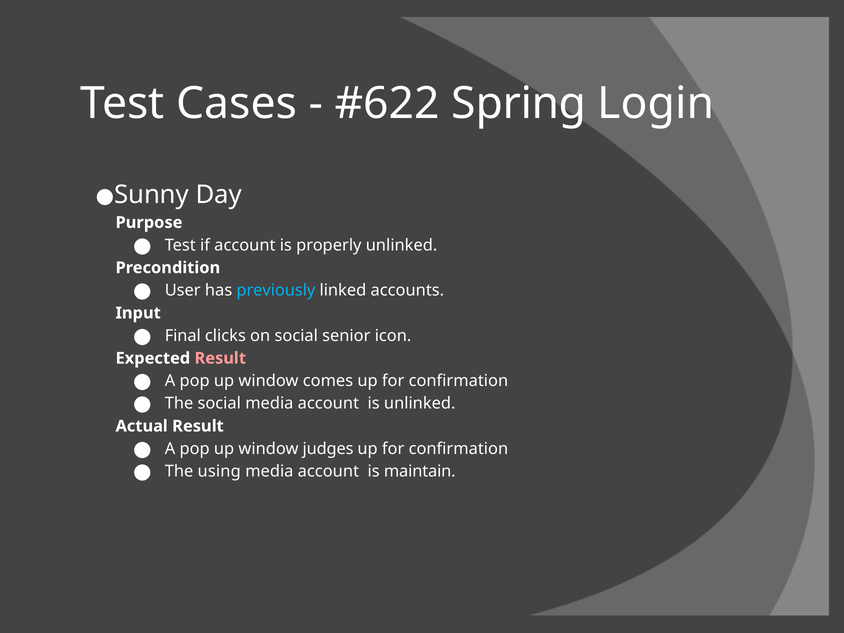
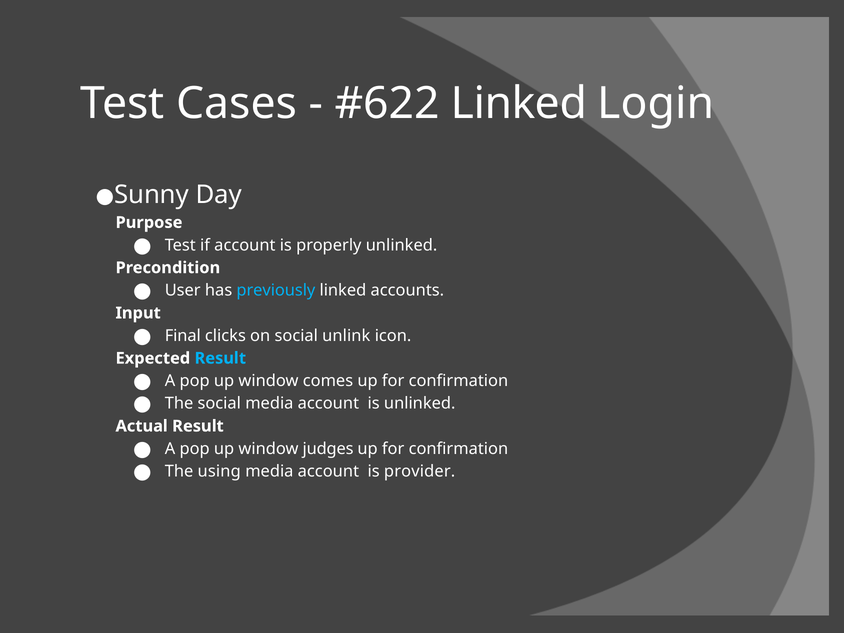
Spring at (519, 104): Spring -> Linked
senior: senior -> unlink
Result at (220, 358) colour: pink -> light blue
maintain: maintain -> provider
